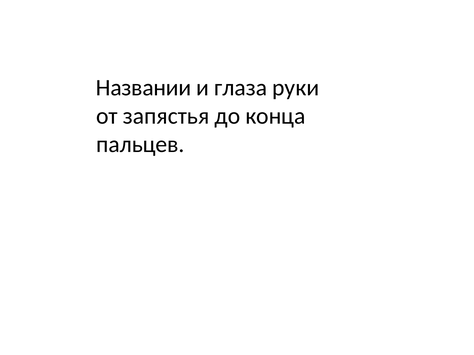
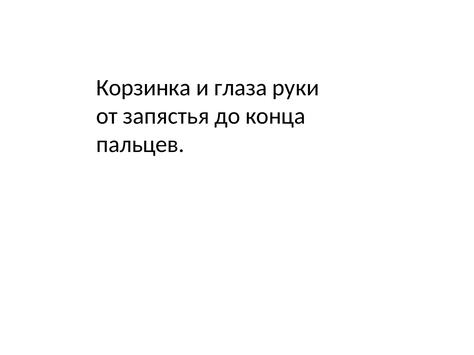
Названии: Названии -> Корзинка
